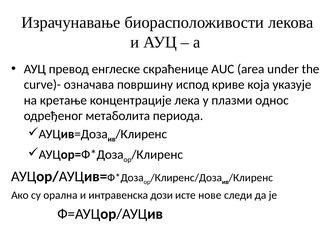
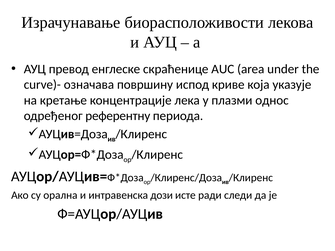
метаболита: метаболита -> референтну
нове: нове -> ради
